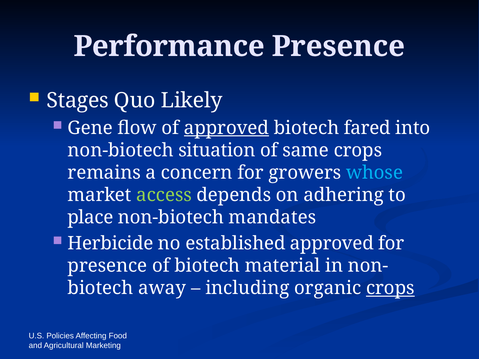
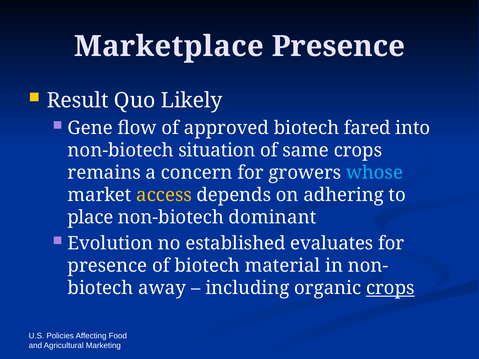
Performance: Performance -> Marketplace
Stages: Stages -> Result
approved at (226, 128) underline: present -> none
access colour: light green -> yellow
mandates: mandates -> dominant
Herbicide: Herbicide -> Evolution
established approved: approved -> evaluates
